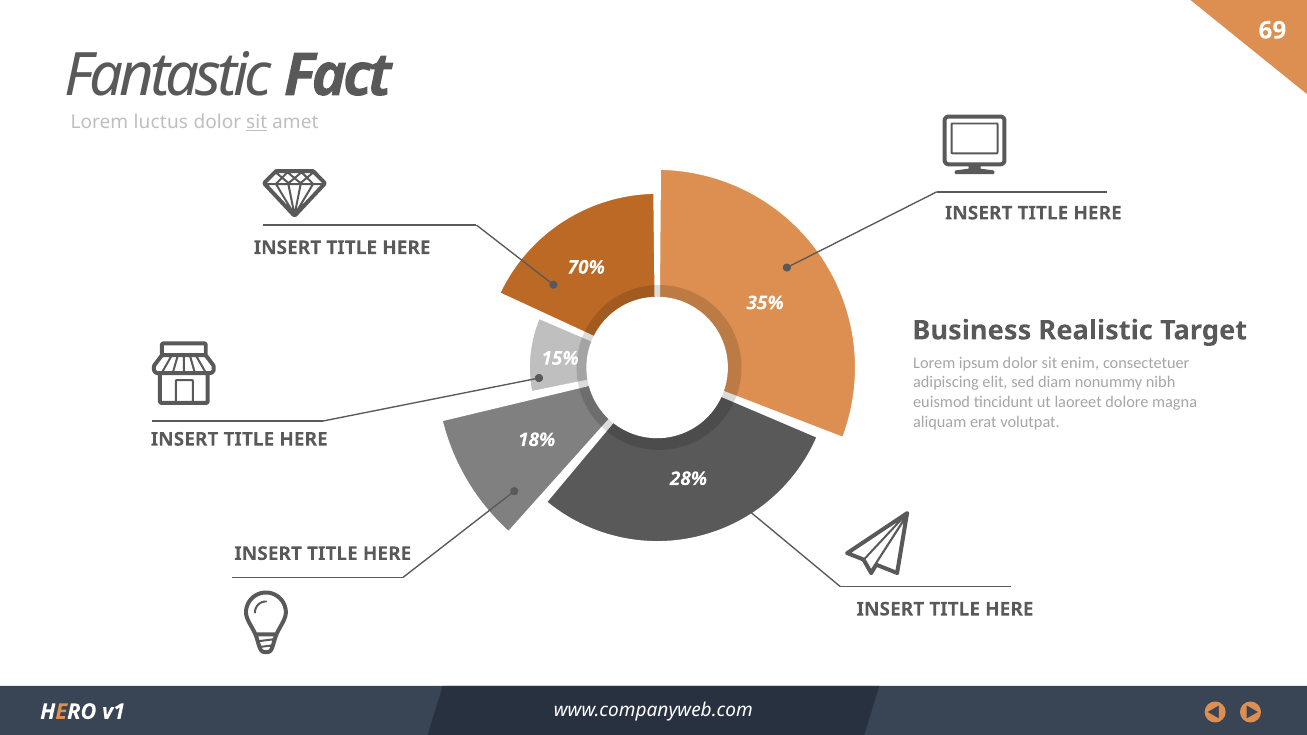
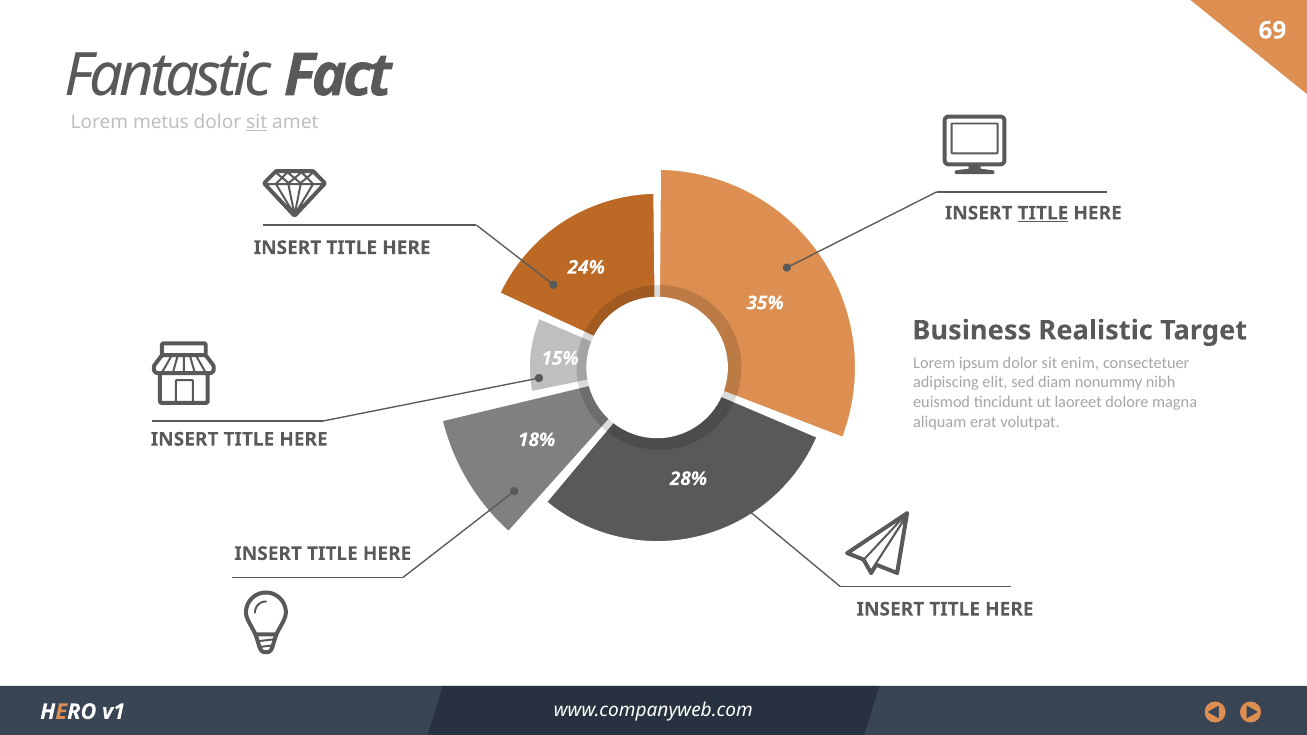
luctus: luctus -> metus
TITLE at (1043, 213) underline: none -> present
70%: 70% -> 24%
